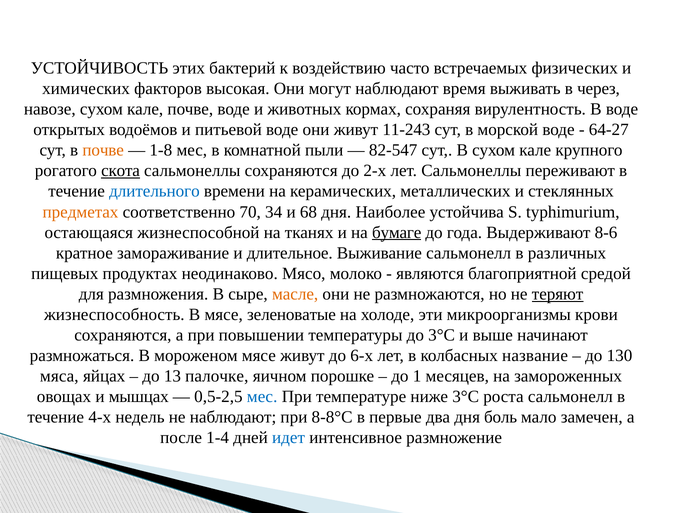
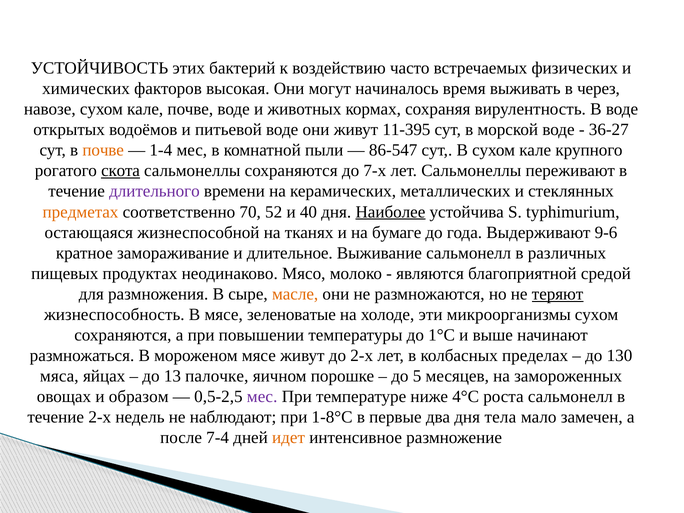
могут наблюдают: наблюдают -> начиналось
11-243: 11-243 -> 11-395
64-27: 64-27 -> 36-27
1-8: 1-8 -> 1-4
82-547: 82-547 -> 86-547
2-х: 2-х -> 7-х
длительного colour: blue -> purple
34: 34 -> 52
68: 68 -> 40
Наиболее underline: none -> present
бумаге underline: present -> none
8-6: 8-6 -> 9-6
микроорганизмы крови: крови -> сухом
до 3°С: 3°С -> 1°С
до 6-х: 6-х -> 2-х
название: название -> пределах
1: 1 -> 5
мышцах: мышцах -> образом
мес at (262, 397) colour: blue -> purple
ниже 3°С: 3°С -> 4°С
течение 4-х: 4-х -> 2-х
8-8°С: 8-8°С -> 1-8°С
боль: боль -> тела
1-4: 1-4 -> 7-4
идет colour: blue -> orange
